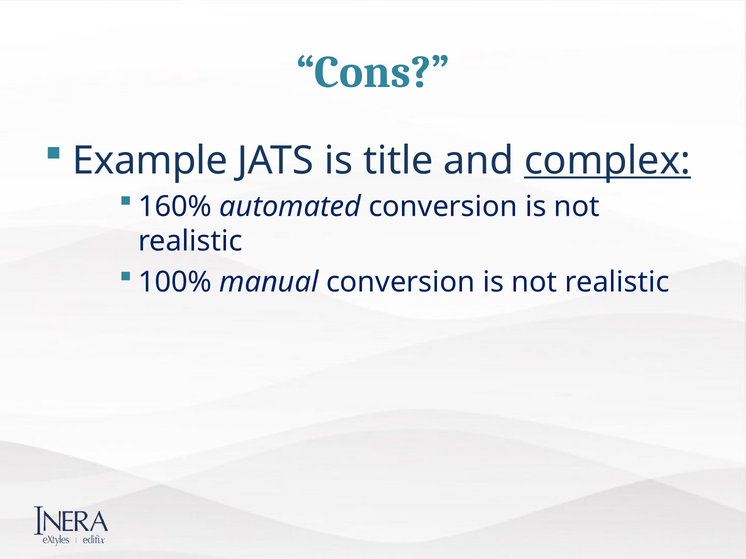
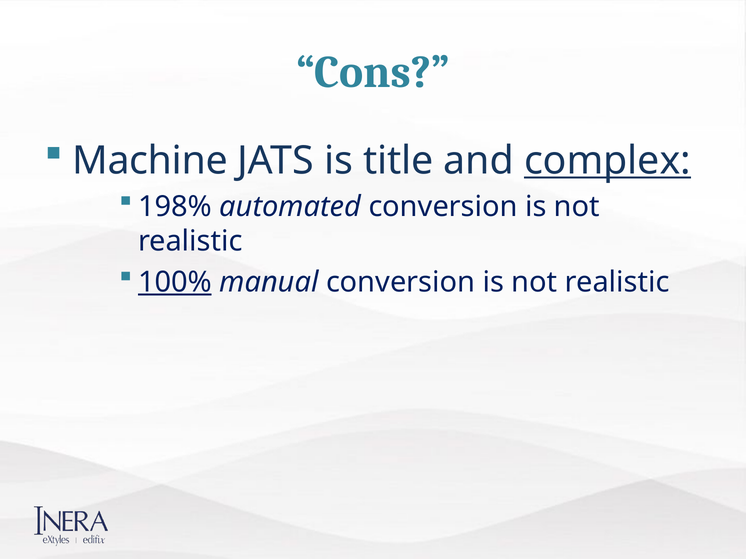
Example: Example -> Machine
160%: 160% -> 198%
100% underline: none -> present
